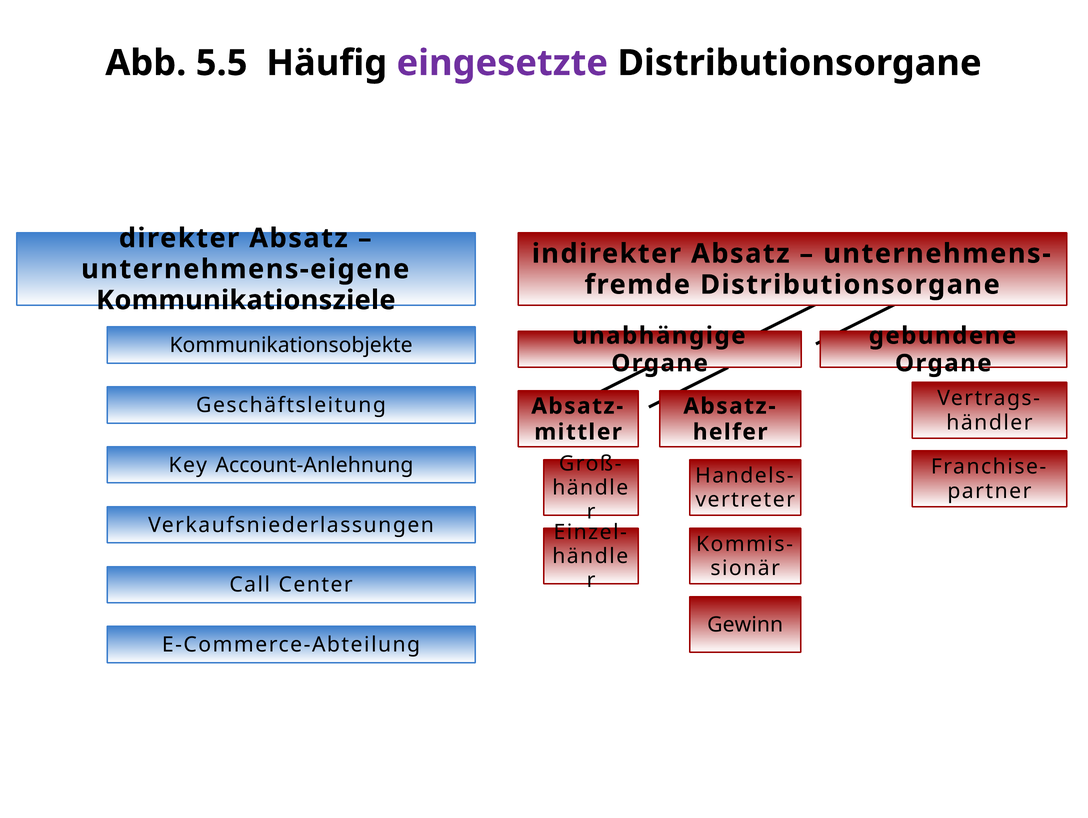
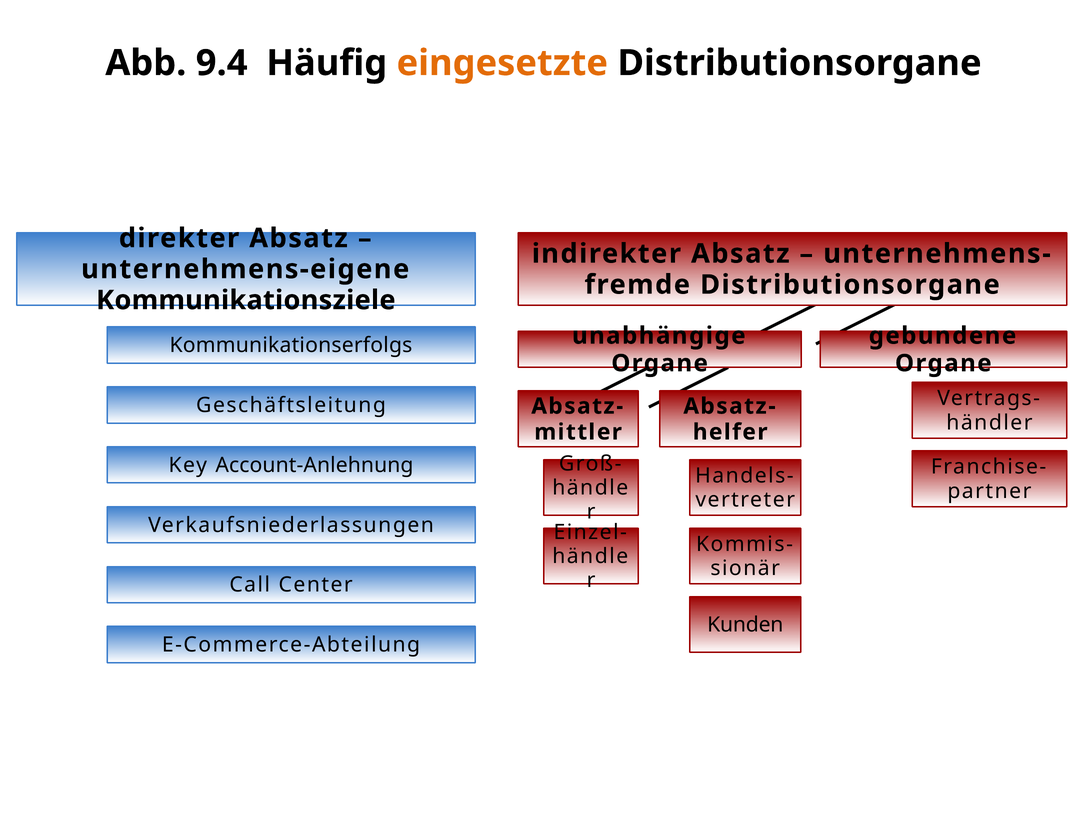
5.5: 5.5 -> 9.4
eingesetzte colour: purple -> orange
Kommunikationsobjekte: Kommunikationsobjekte -> Kommunikationserfolgs
Gewinn: Gewinn -> Kunden
